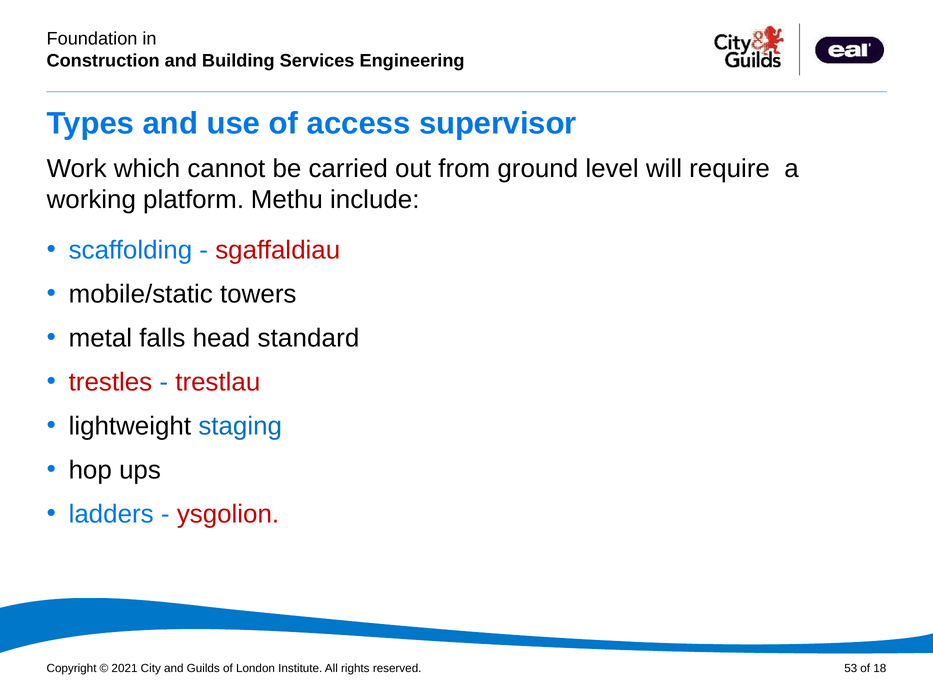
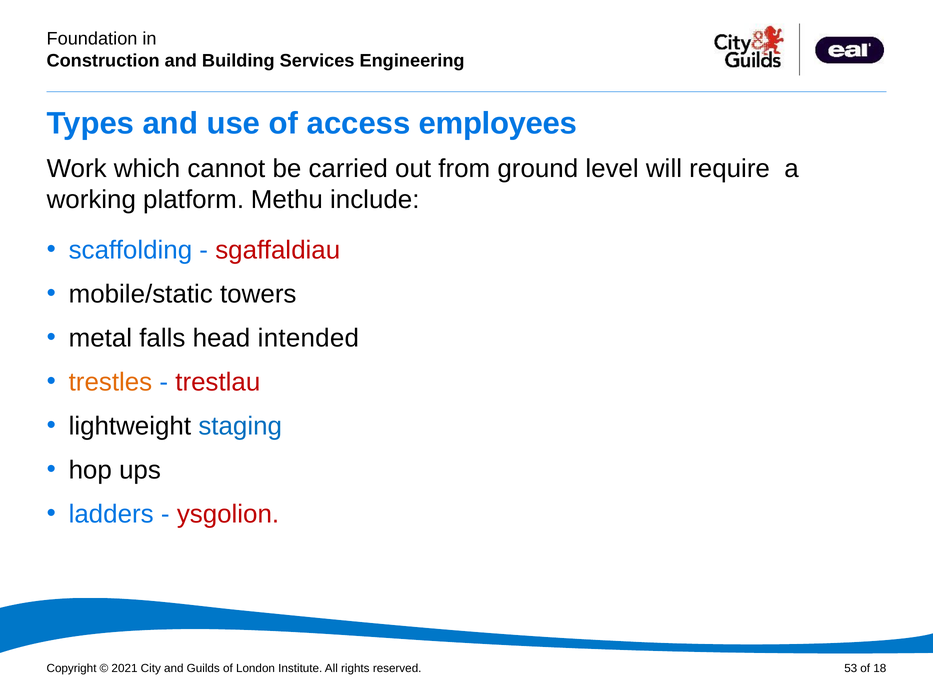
supervisor: supervisor -> employees
standard: standard -> intended
trestles colour: red -> orange
